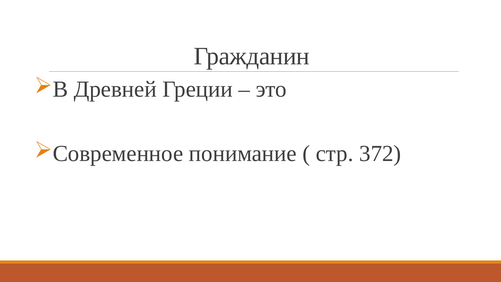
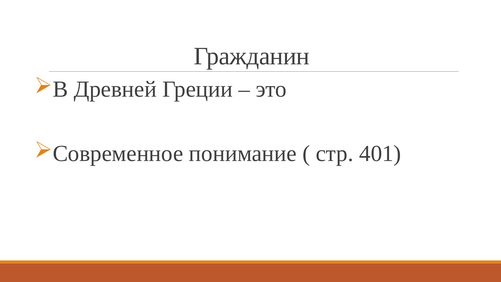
372: 372 -> 401
